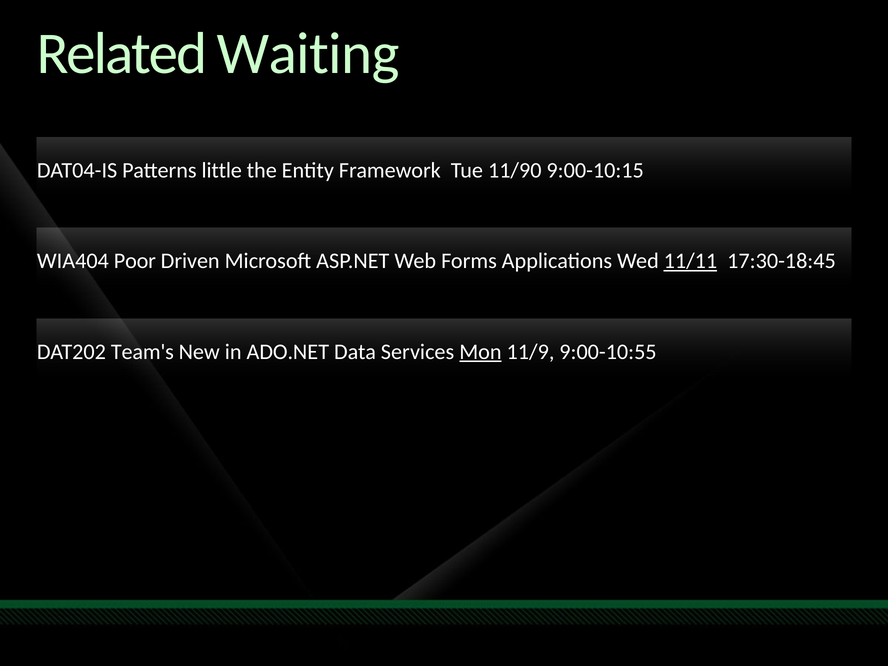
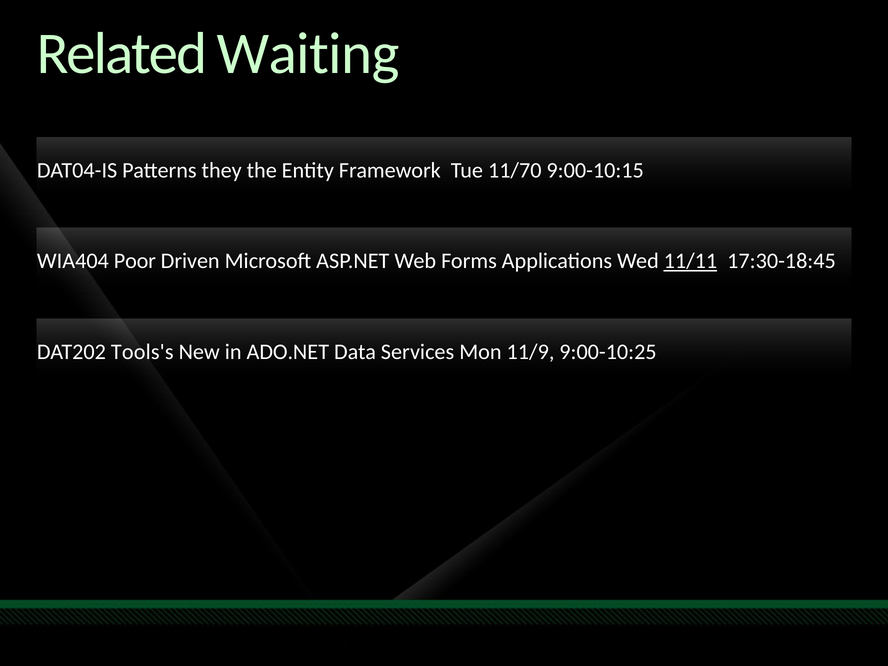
little: little -> they
11/90: 11/90 -> 11/70
Team's: Team's -> Tools's
Mon underline: present -> none
9:00-10:55: 9:00-10:55 -> 9:00-10:25
